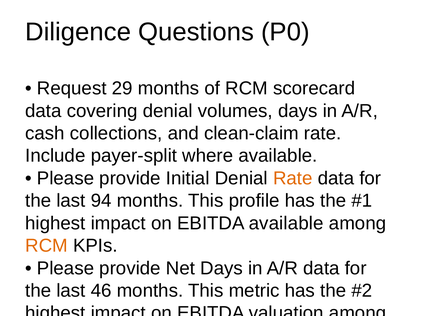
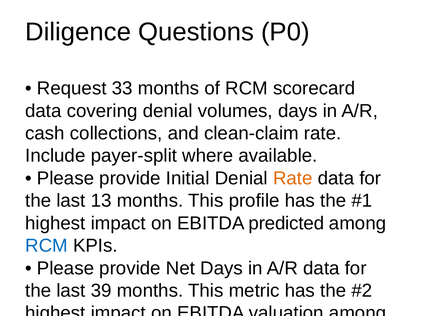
29: 29 -> 33
94: 94 -> 13
EBITDA available: available -> predicted
RCM at (46, 245) colour: orange -> blue
46: 46 -> 39
